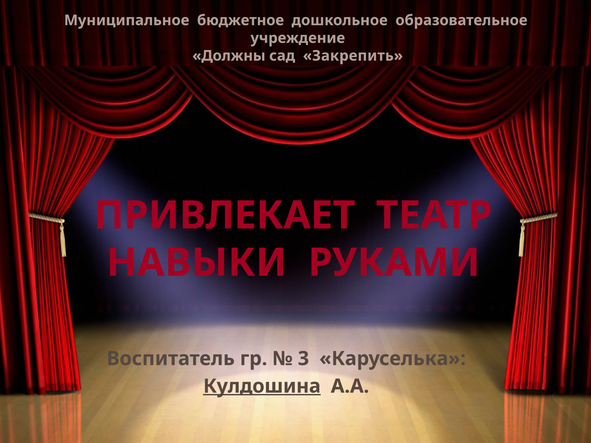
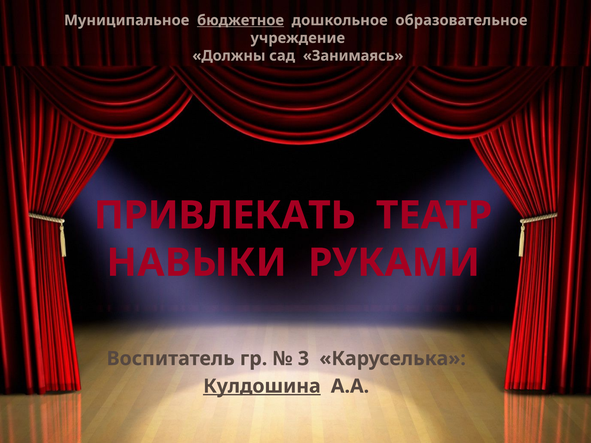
бюджетное underline: none -> present
Закрепить: Закрепить -> Занимаясь
ПРИВЛЕКАЕТ: ПРИВЛЕКАЕТ -> ПРИВЛЕКАТЬ
